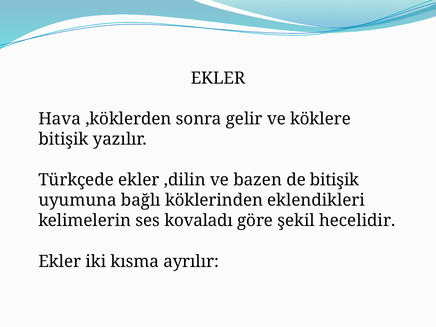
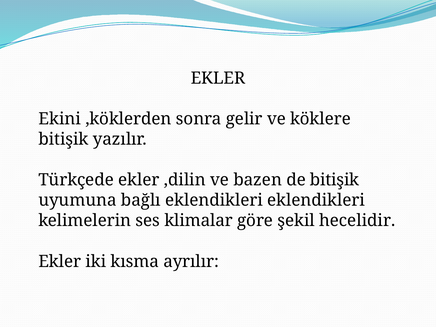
Hava: Hava -> Ekini
bağlı köklerinden: köklerinden -> eklendikleri
kovaladı: kovaladı -> klimalar
